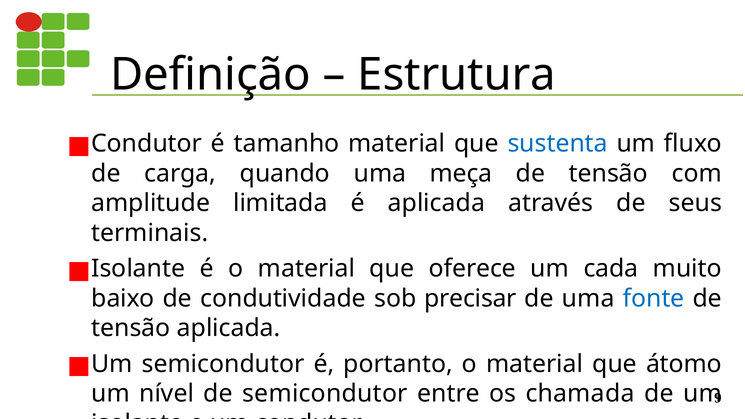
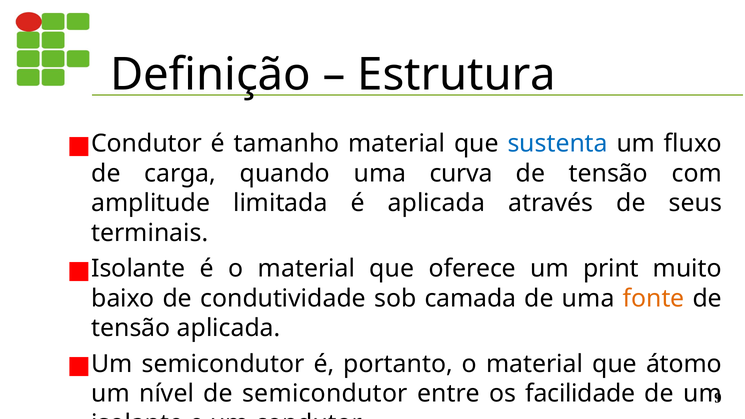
meça: meça -> curva
cada: cada -> print
precisar: precisar -> camada
fonte colour: blue -> orange
chamada: chamada -> facilidade
